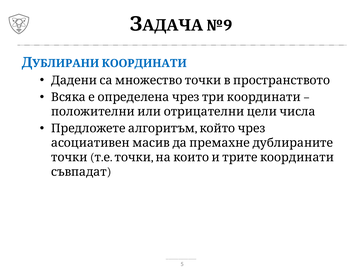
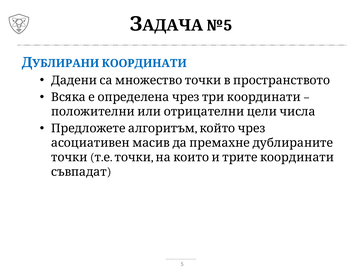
№9: №9 -> №5
